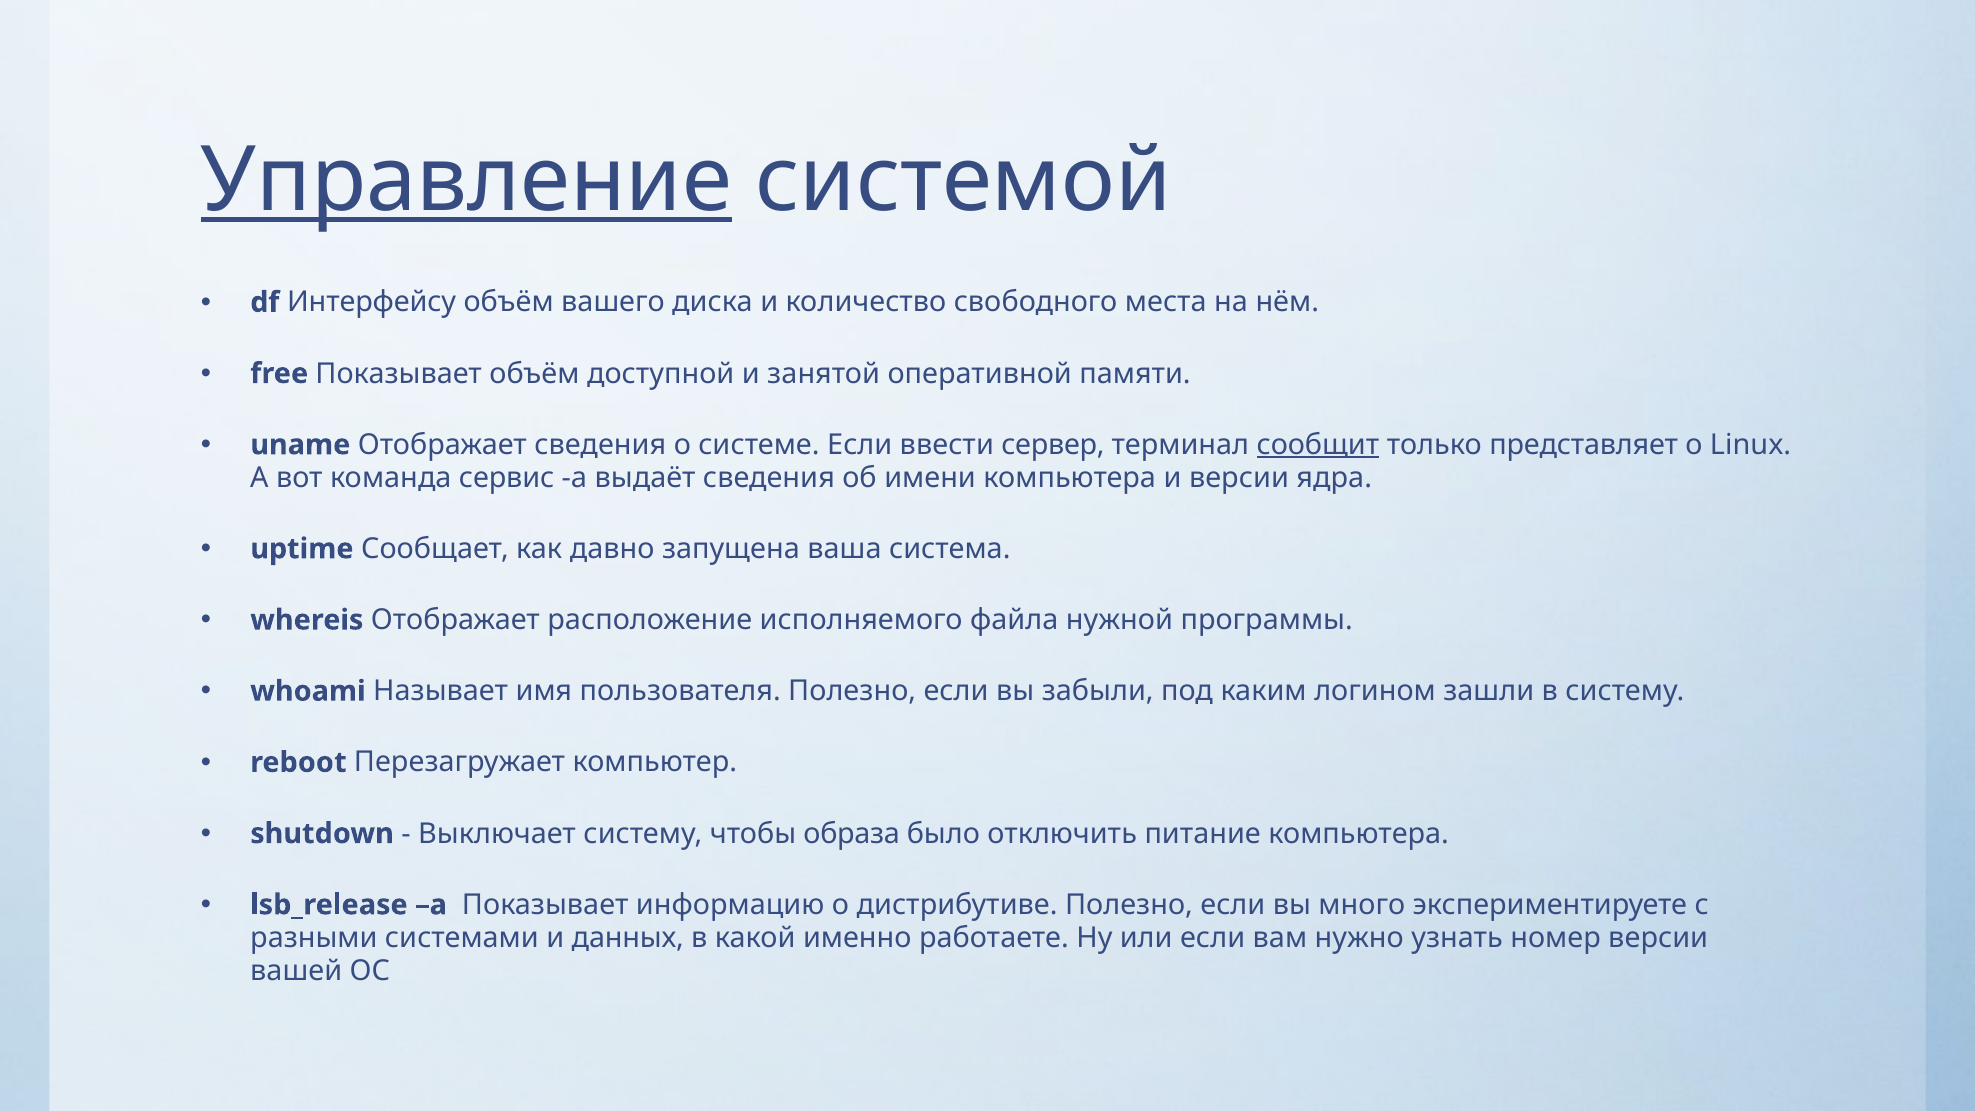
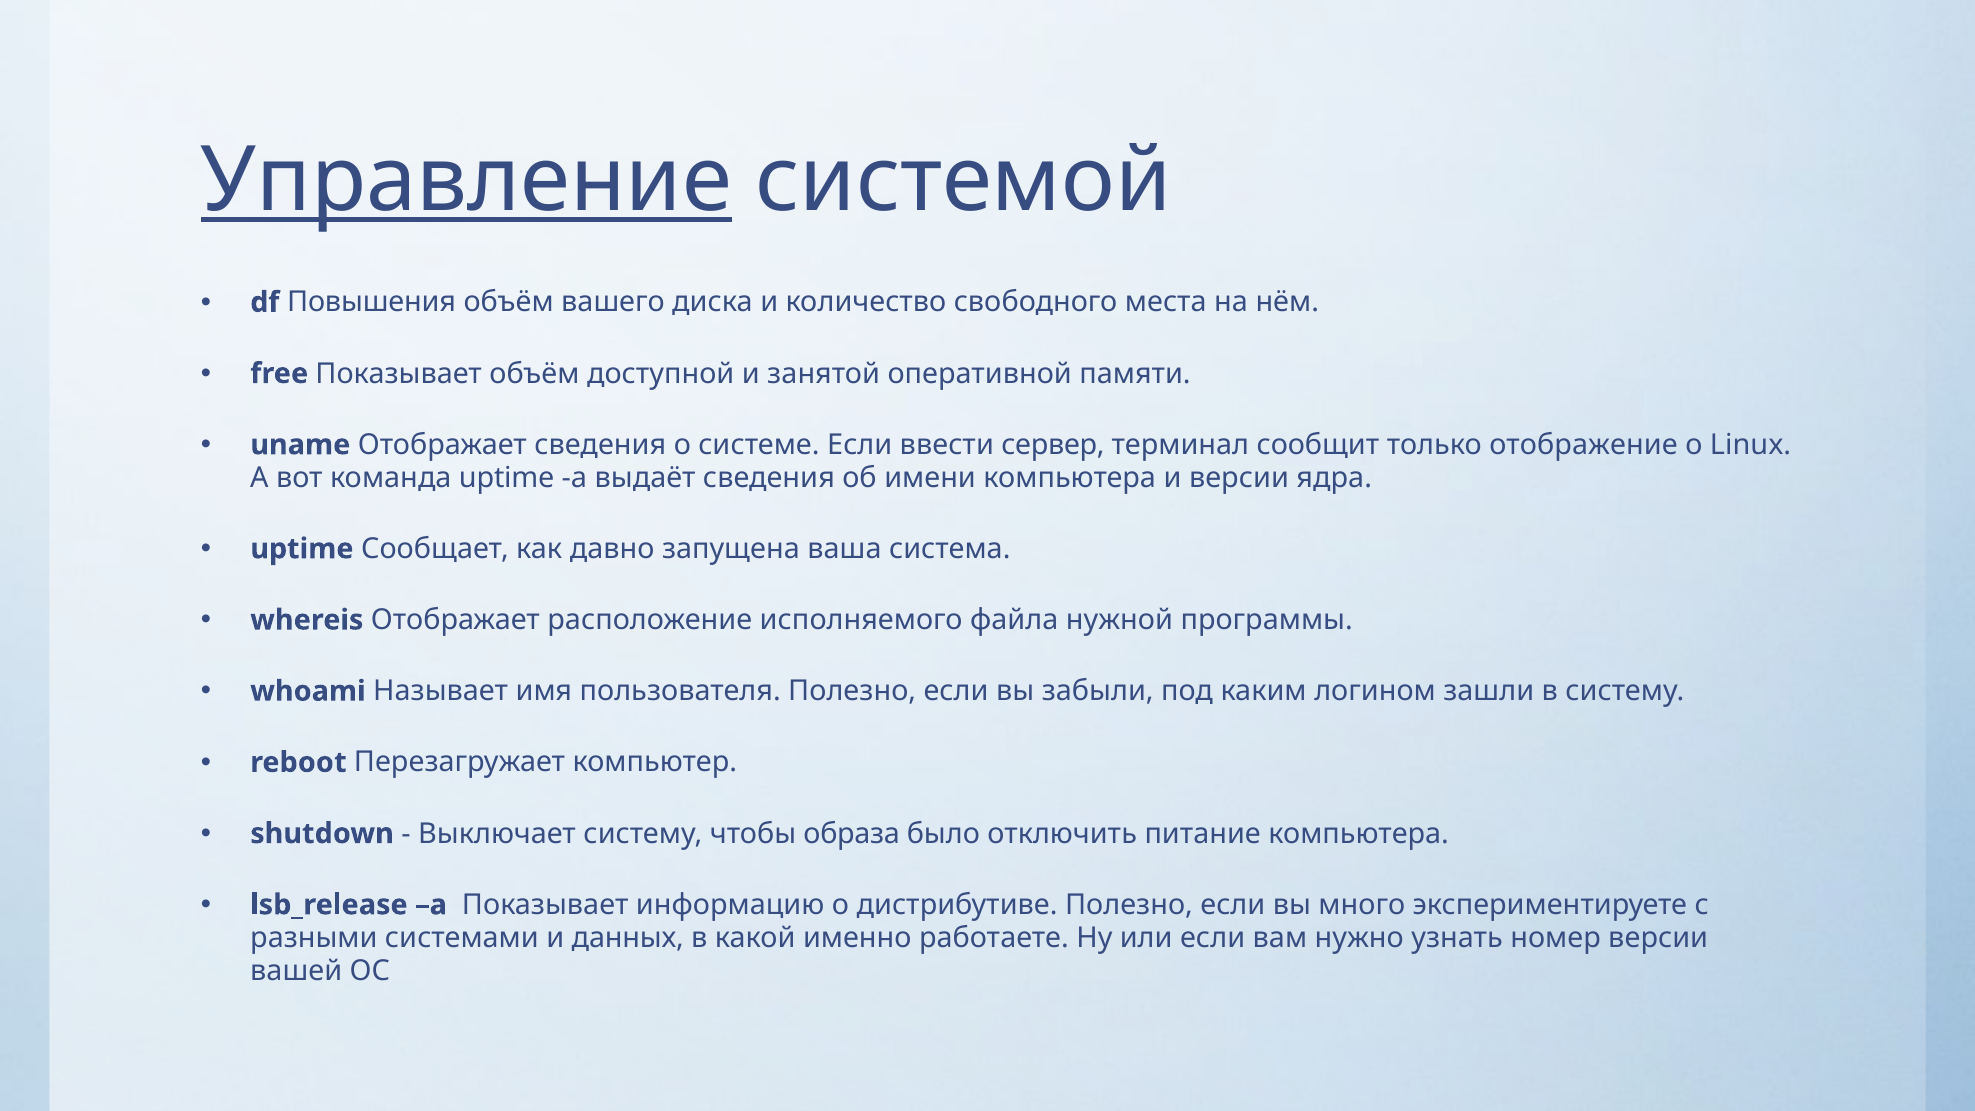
Интерфейсу: Интерфейсу -> Повышения
сообщит underline: present -> none
представляет: представляет -> отображение
команда сервис: сервис -> uptime
